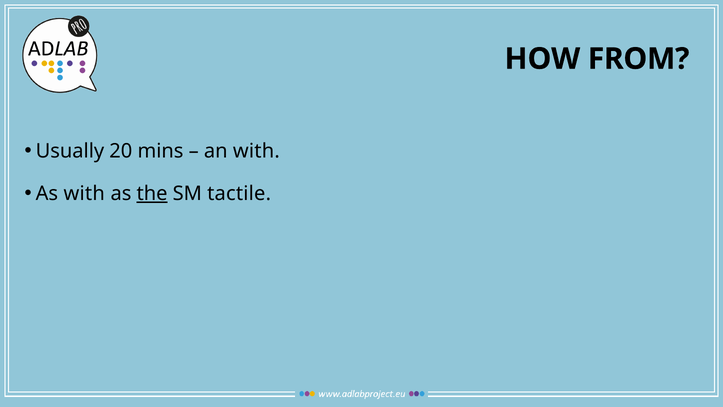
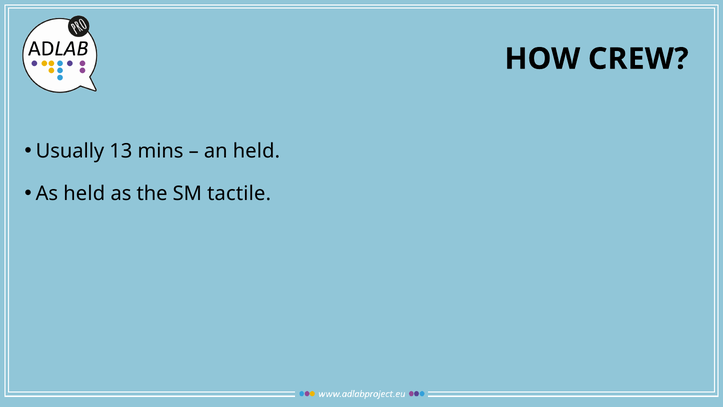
FROM: FROM -> CREW
20: 20 -> 13
an with: with -> held
As with: with -> held
the underline: present -> none
